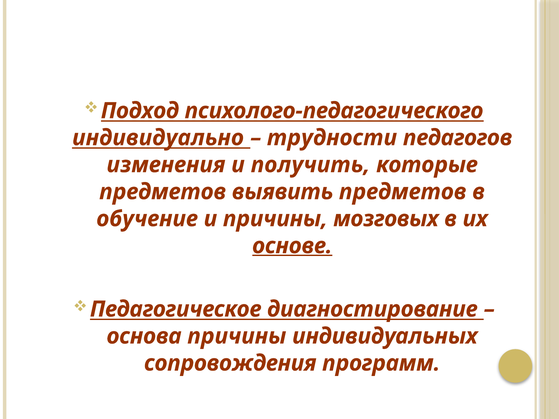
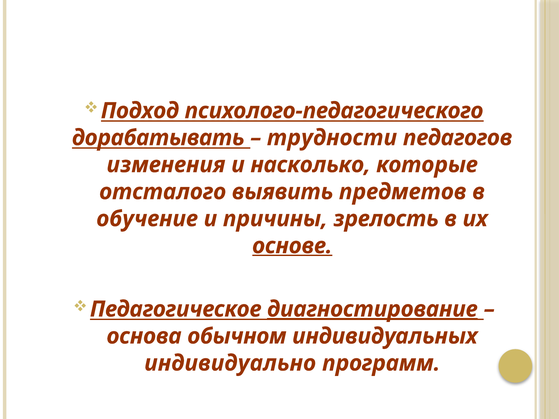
индивидуально: индивидуально -> дорабатывать
получить: получить -> насколько
предметов at (163, 192): предметов -> отсталого
мозговых: мозговых -> зрелость
диагностирование underline: none -> present
основа причины: причины -> обычном
сопровождения: сопровождения -> индивидуально
